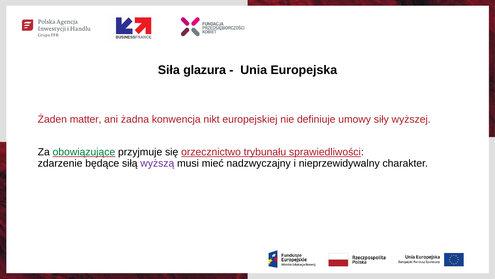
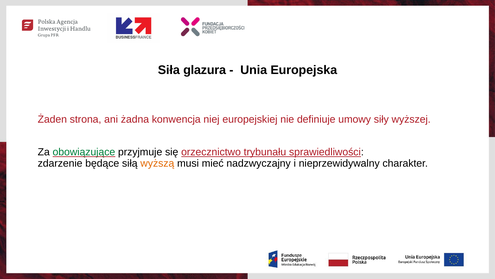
matter: matter -> strona
nikt: nikt -> niej
wyższą colour: purple -> orange
